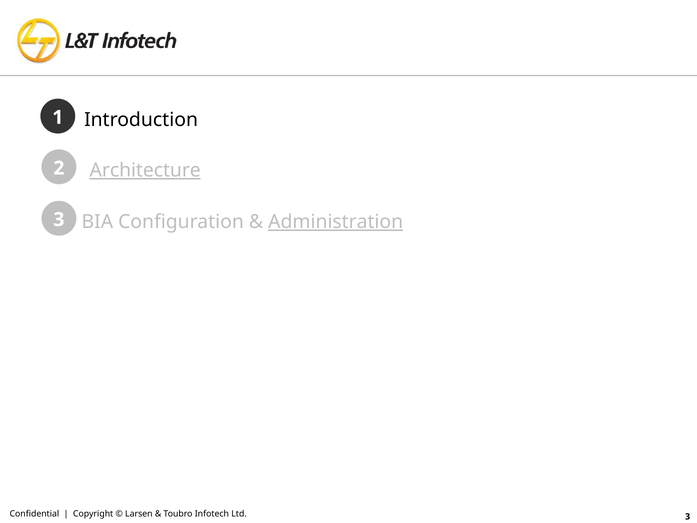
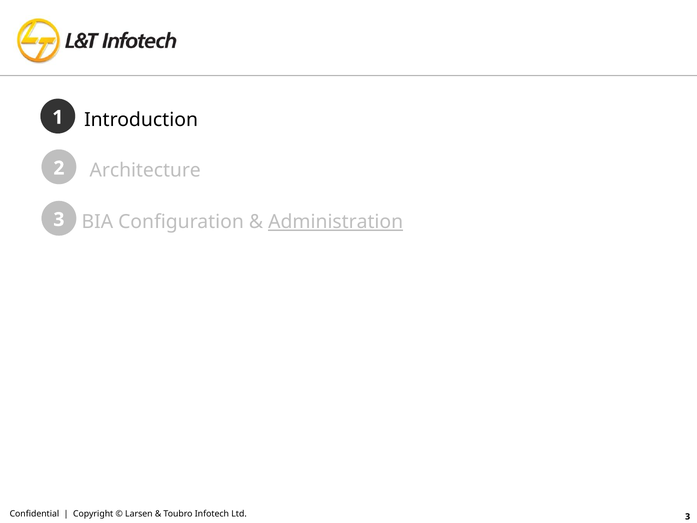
Architecture underline: present -> none
